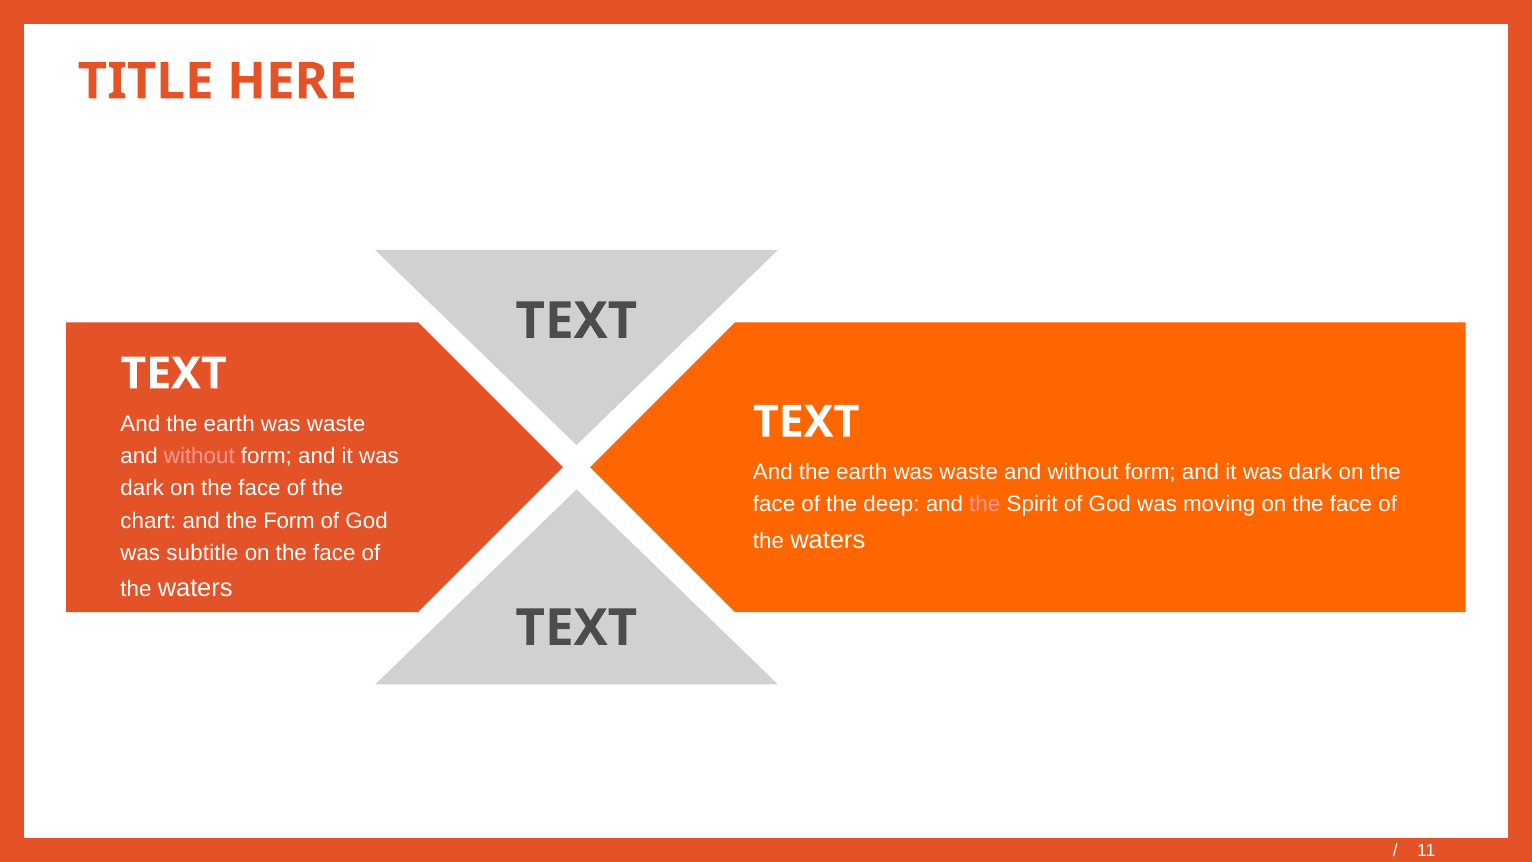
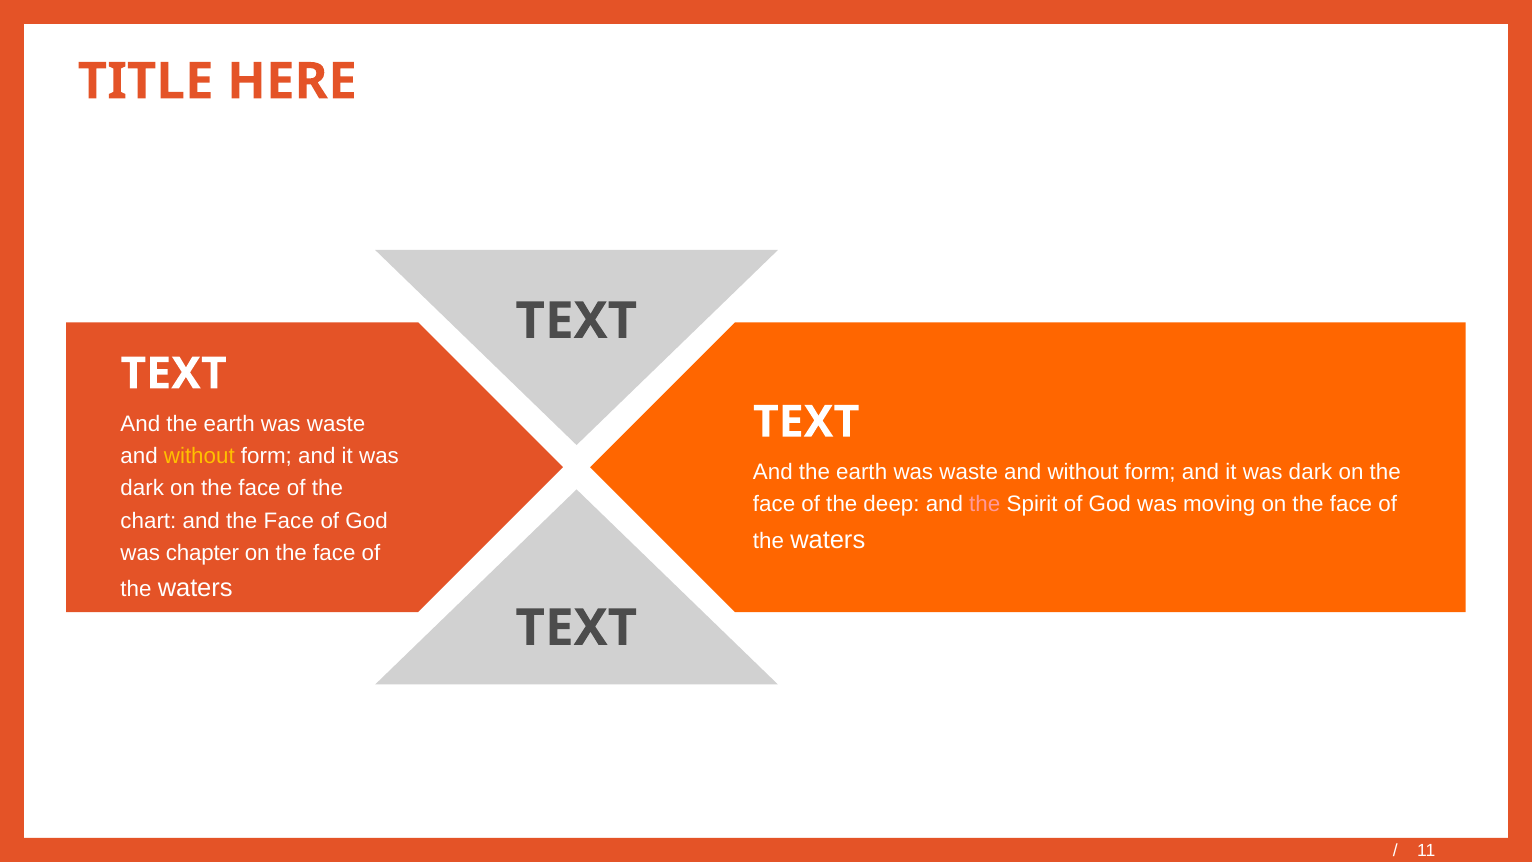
without at (199, 456) colour: pink -> yellow
and the Form: Form -> Face
subtitle: subtitle -> chapter
